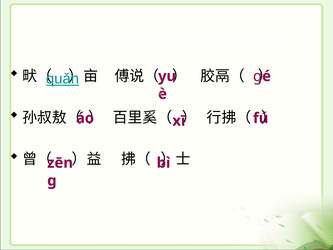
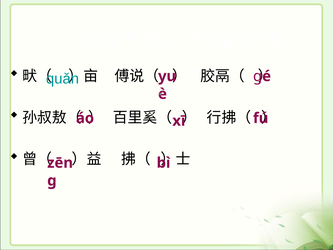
quǎn underline: present -> none
